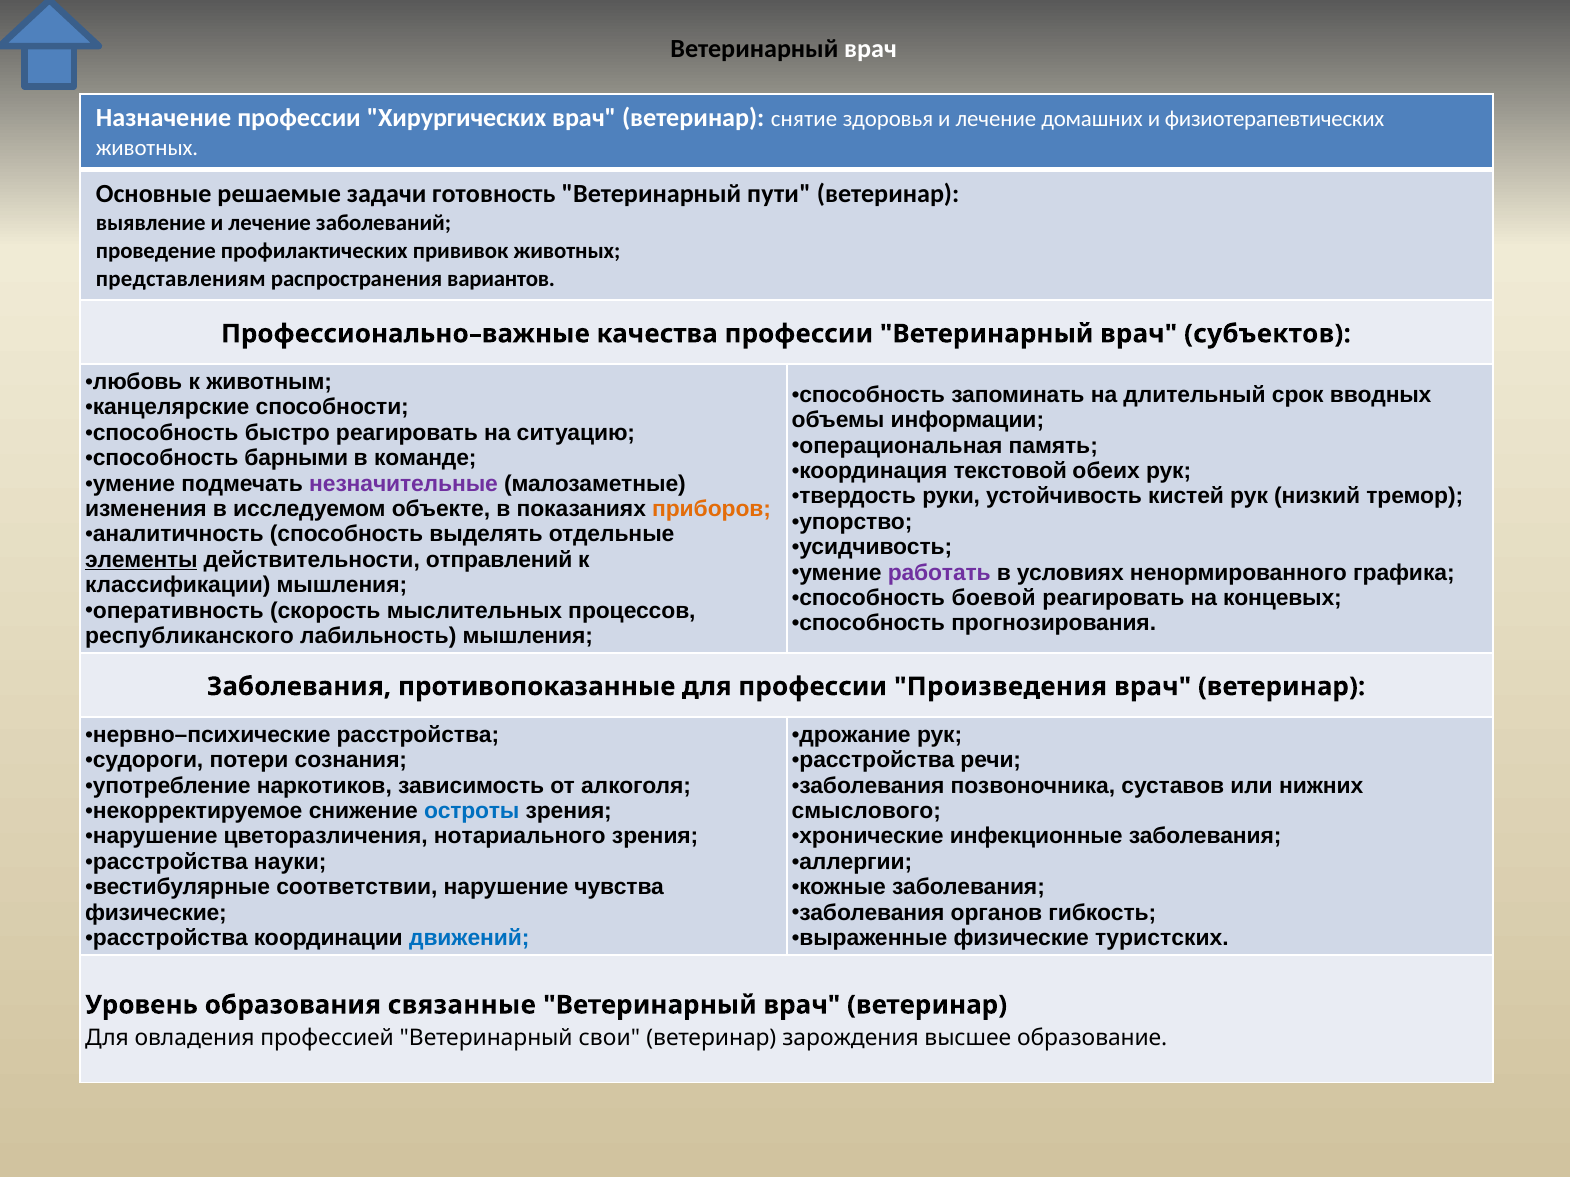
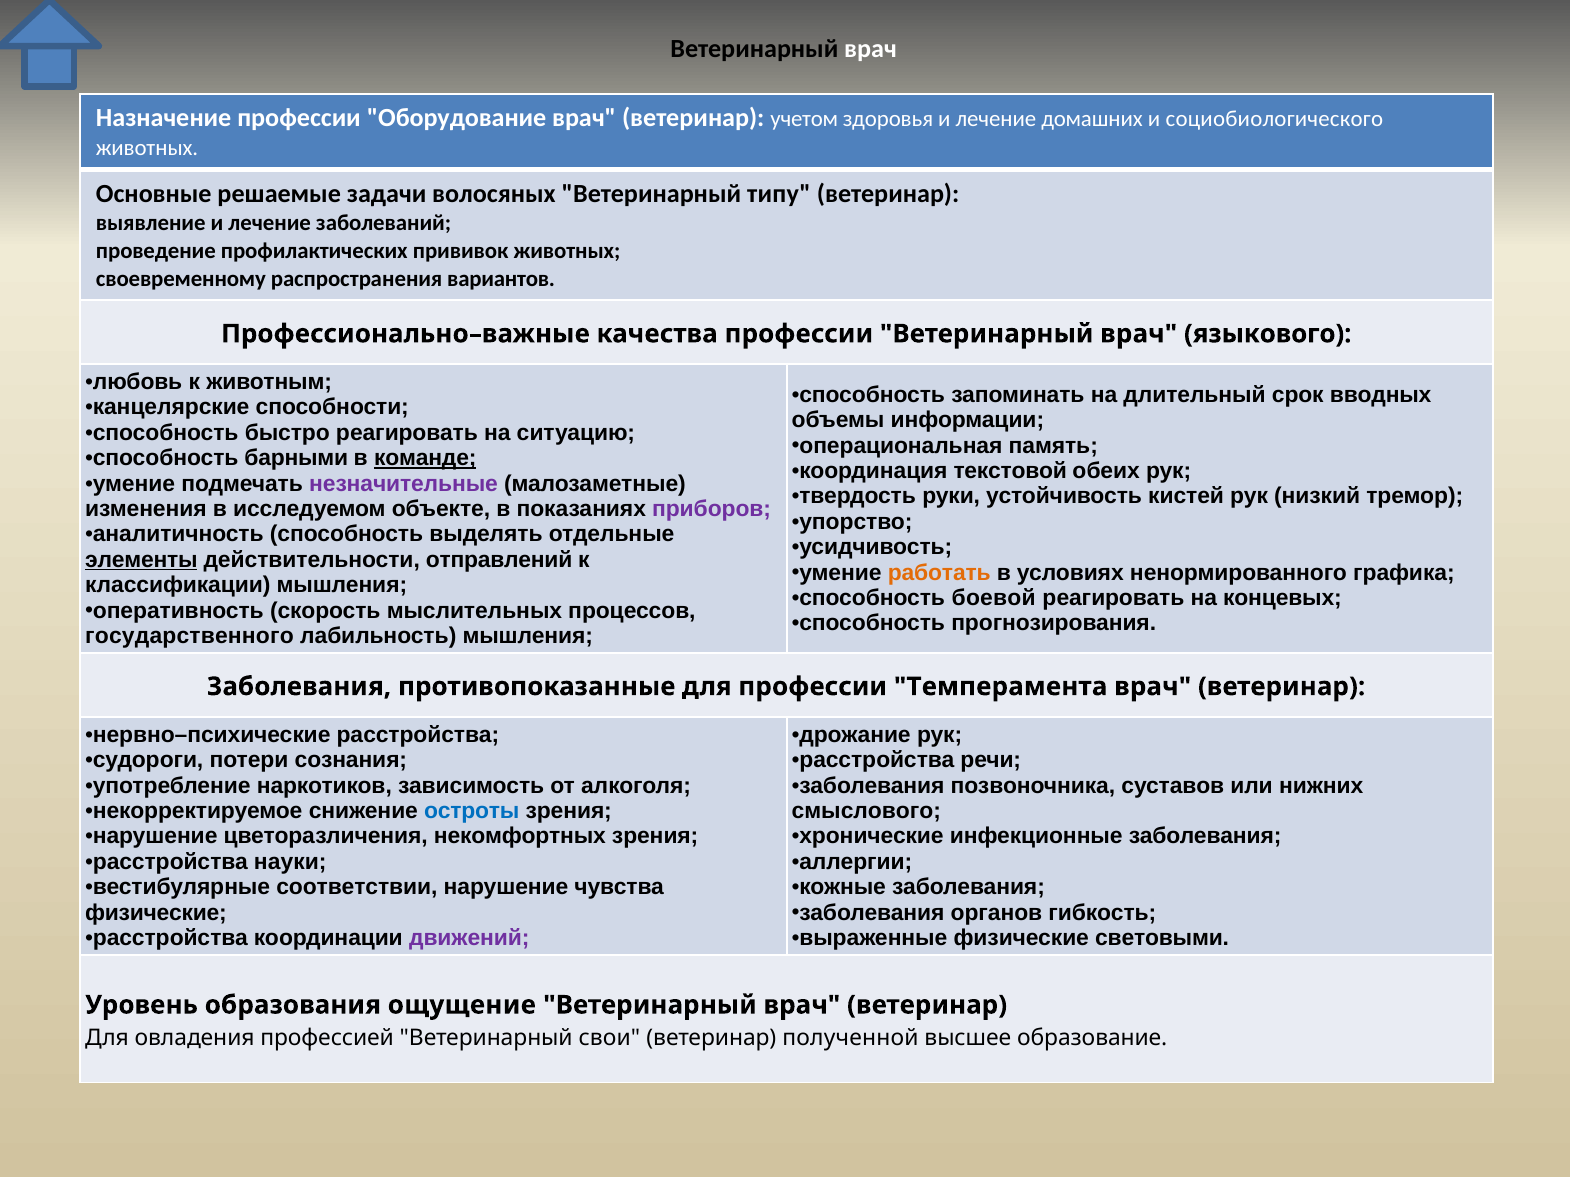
Хирургических: Хирургических -> Оборудование
снятие: снятие -> учетом
физиотерапевтических: физиотерапевтических -> социобиологического
готовность: готовность -> волосяных
пути: пути -> типу
представлениям: представлениям -> своевременному
субъектов: субъектов -> языкового
команде underline: none -> present
приборов colour: orange -> purple
работать colour: purple -> orange
республиканского: республиканского -> государственного
Произведения: Произведения -> Темперамента
нотариального: нотариального -> некомфортных
движений colour: blue -> purple
туристских: туристских -> световыми
связанные: связанные -> ощущение
зарождения: зарождения -> полученной
